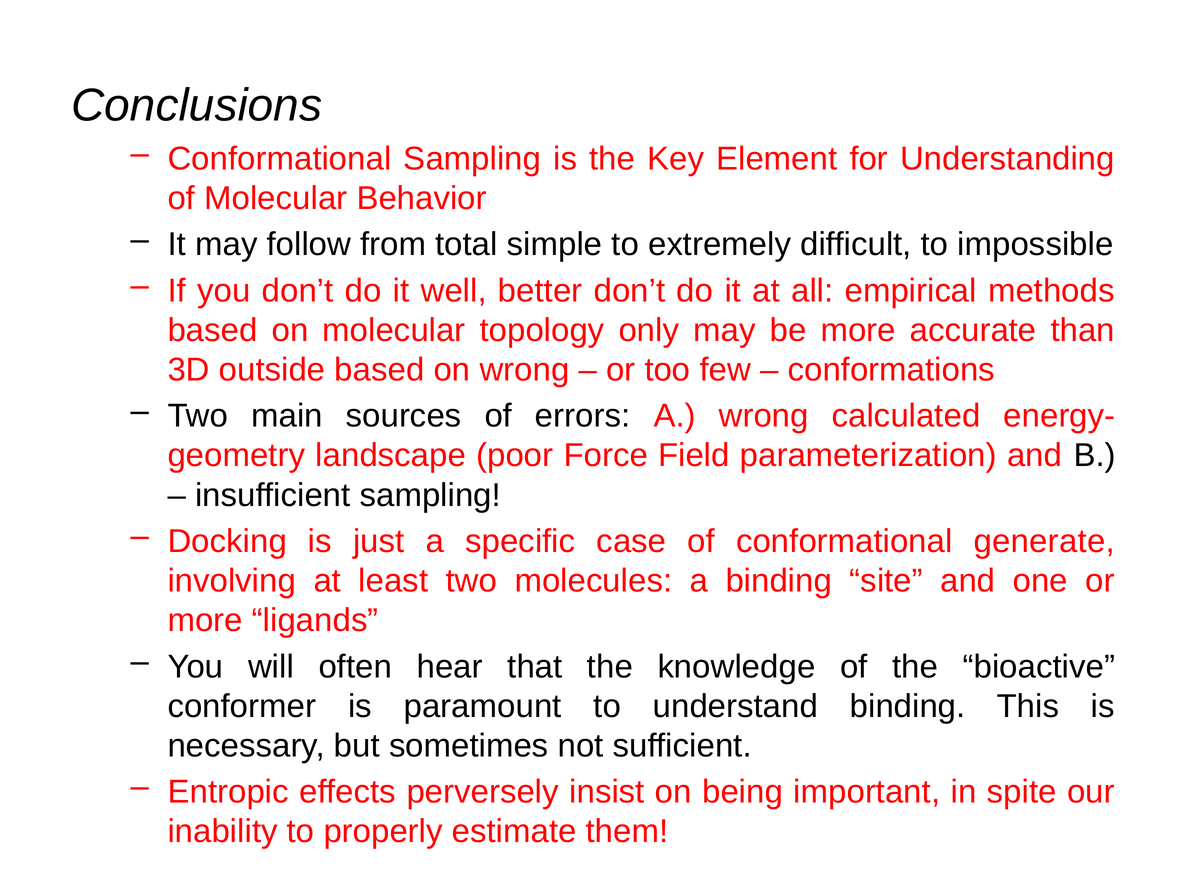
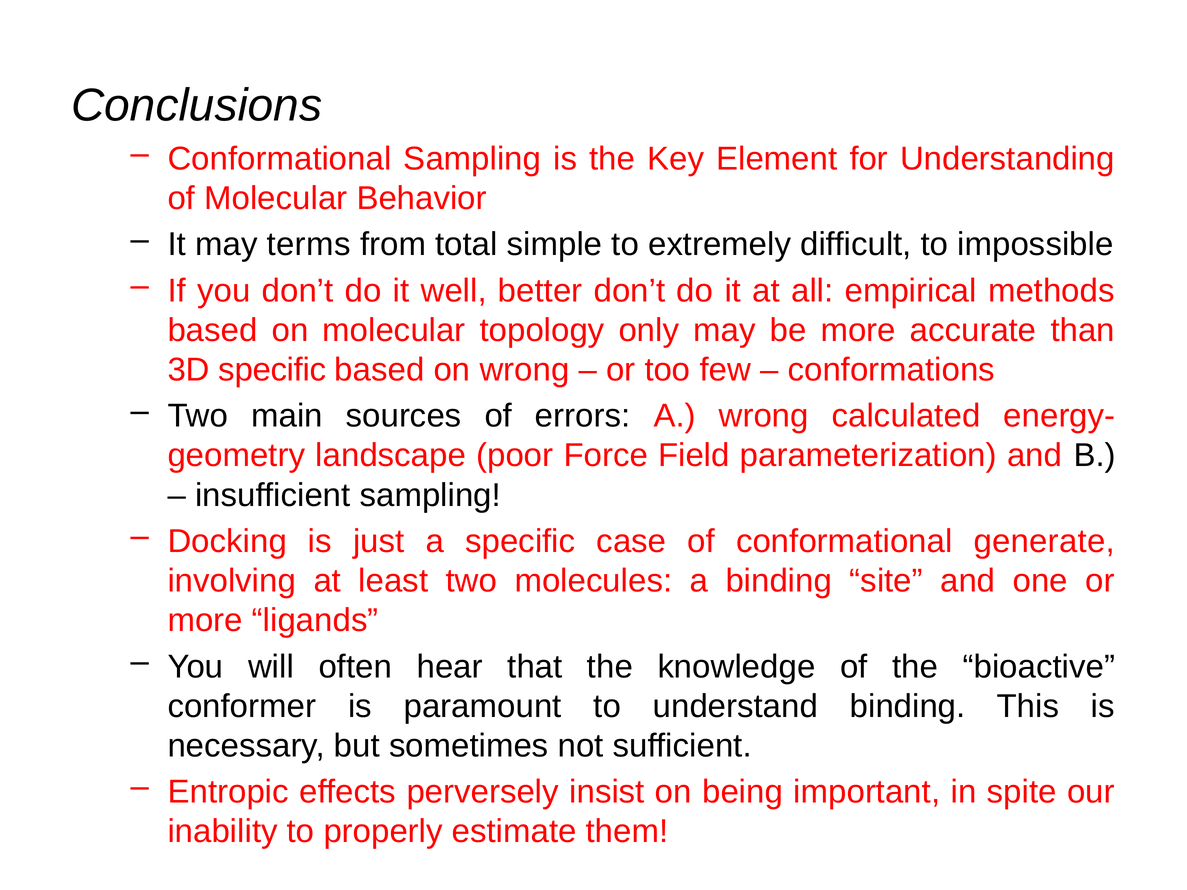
follow: follow -> terms
3D outside: outside -> specific
